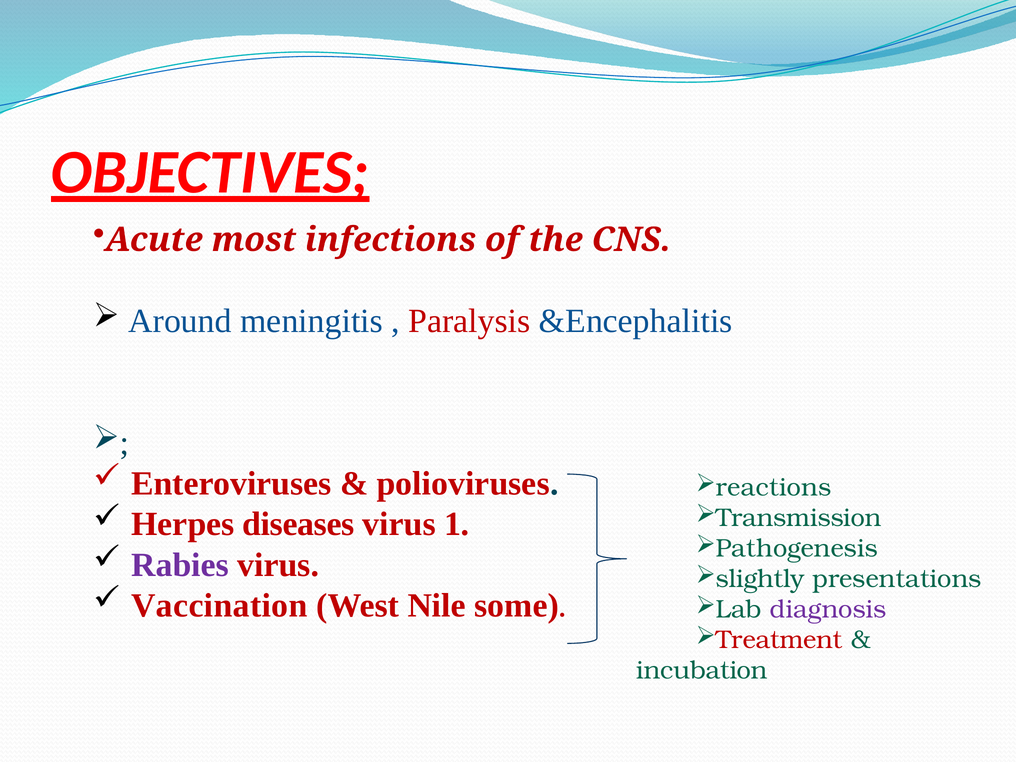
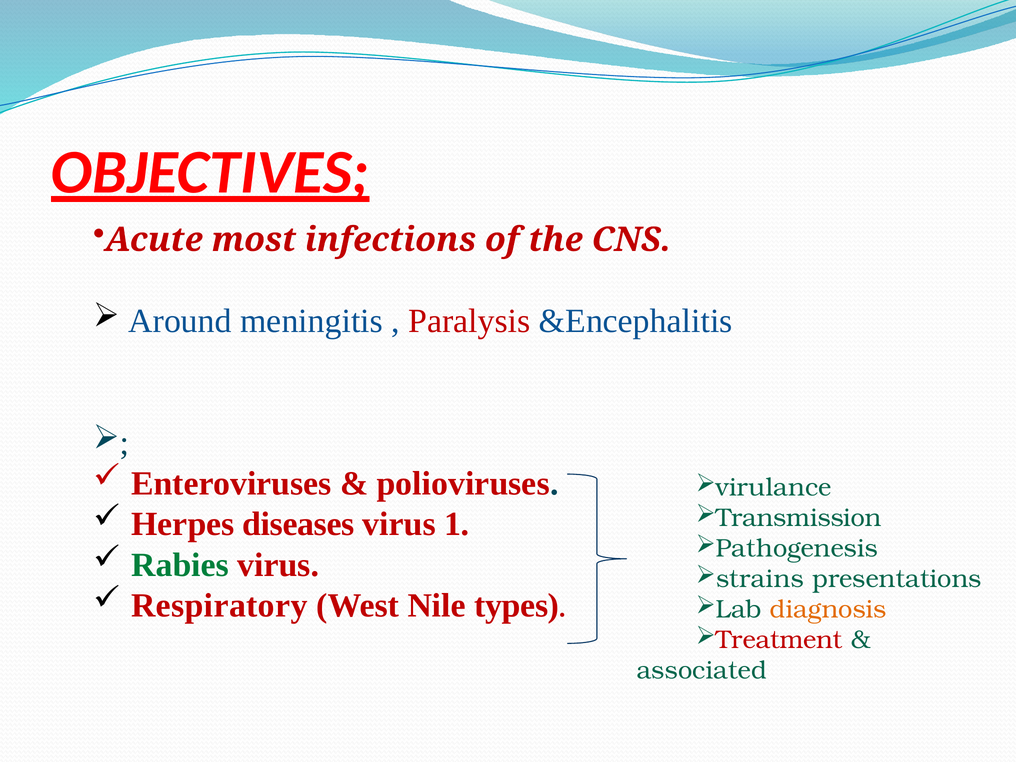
reactions: reactions -> virulance
Rabies colour: purple -> green
slightly: slightly -> strains
Vaccination: Vaccination -> Respiratory
some: some -> types
diagnosis colour: purple -> orange
incubation: incubation -> associated
